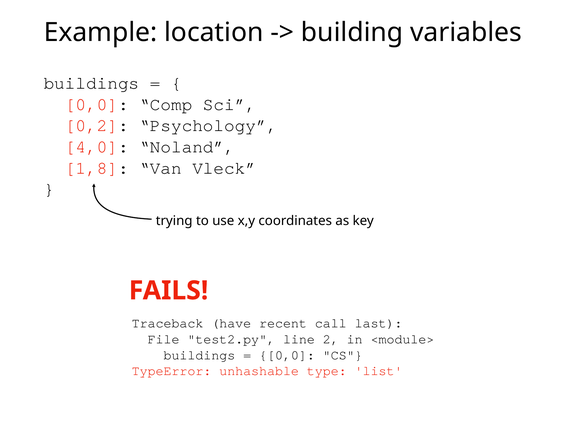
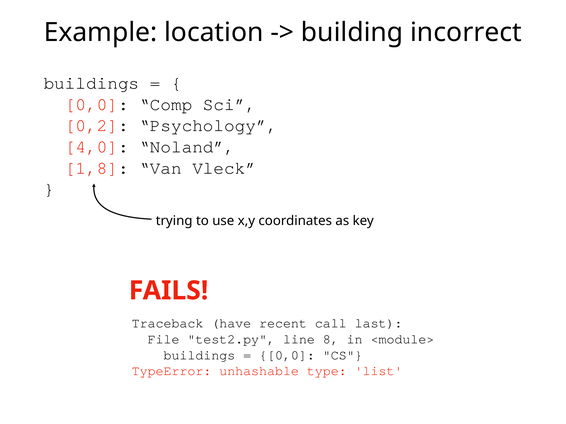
variables: variables -> incorrect
2: 2 -> 8
